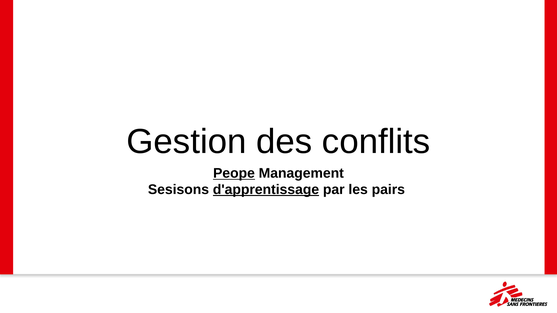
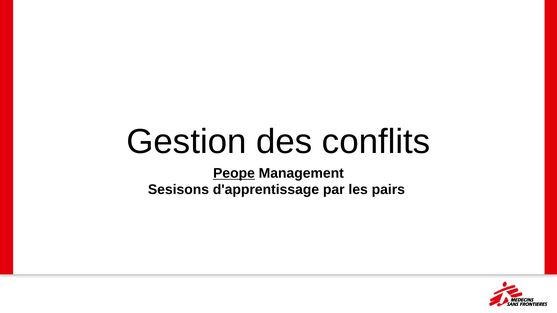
d'apprentissage underline: present -> none
